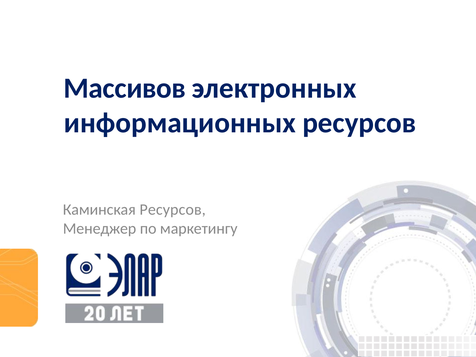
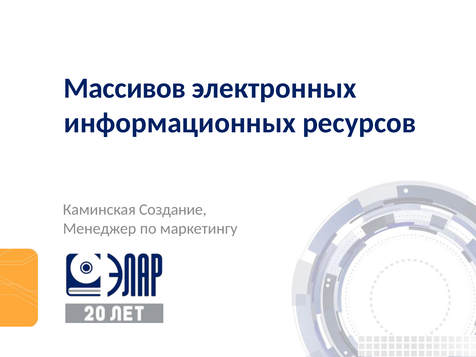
Каминская Ресурсов: Ресурсов -> Создание
